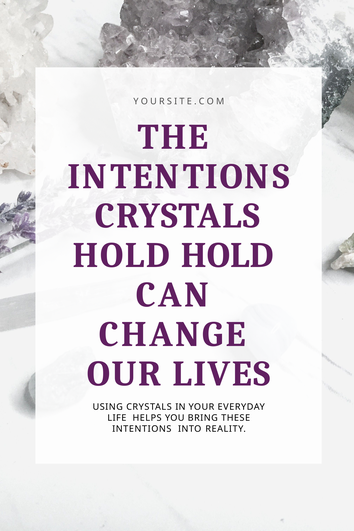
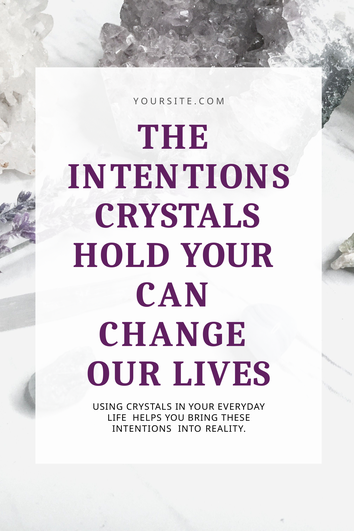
HOLD HOLD: HOLD -> YOUR
